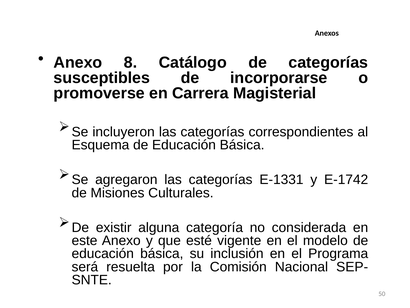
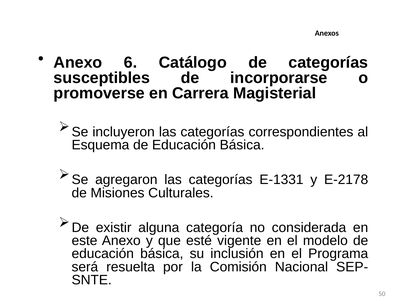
8: 8 -> 6
E-1742: E-1742 -> E-2178
